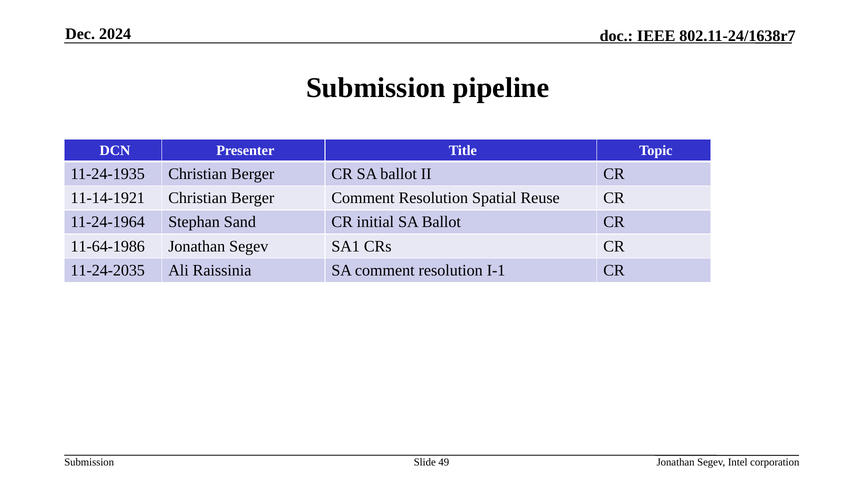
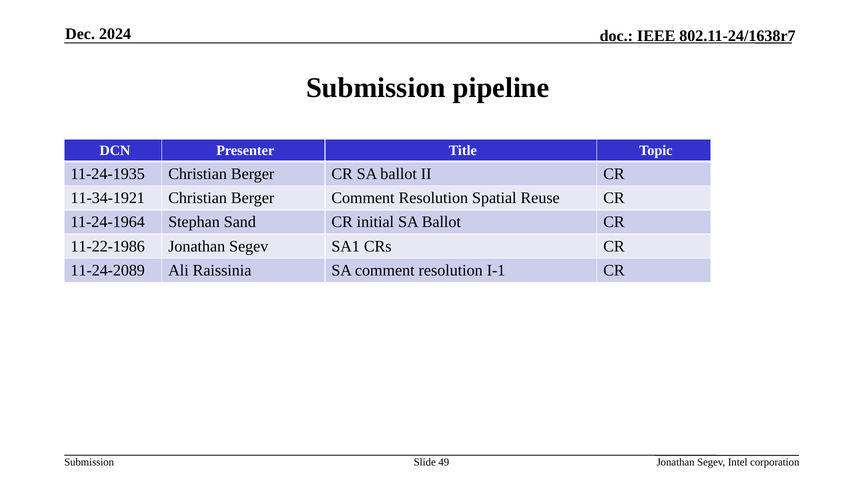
11-14-1921: 11-14-1921 -> 11-34-1921
11-64-1986: 11-64-1986 -> 11-22-1986
11-24-2035: 11-24-2035 -> 11-24-2089
